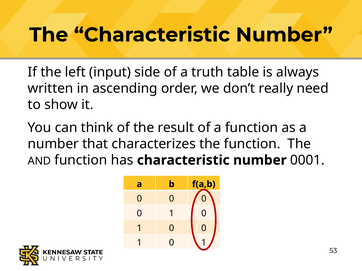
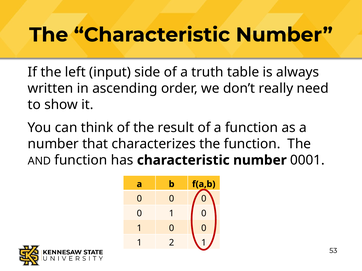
0 at (172, 243): 0 -> 2
